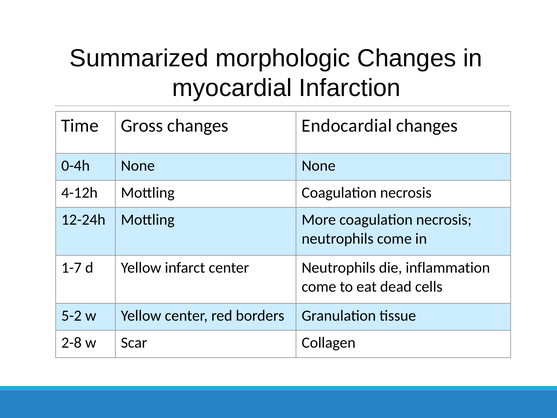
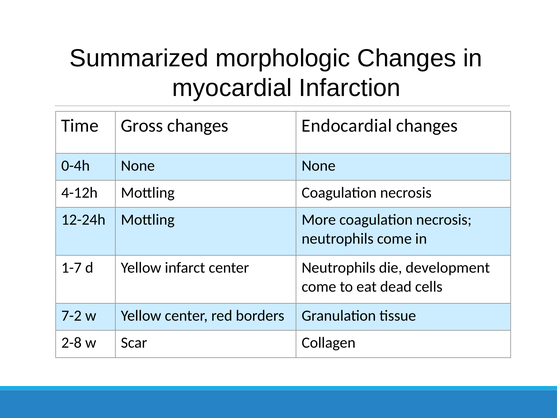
inflammation: inflammation -> development
5-2: 5-2 -> 7-2
